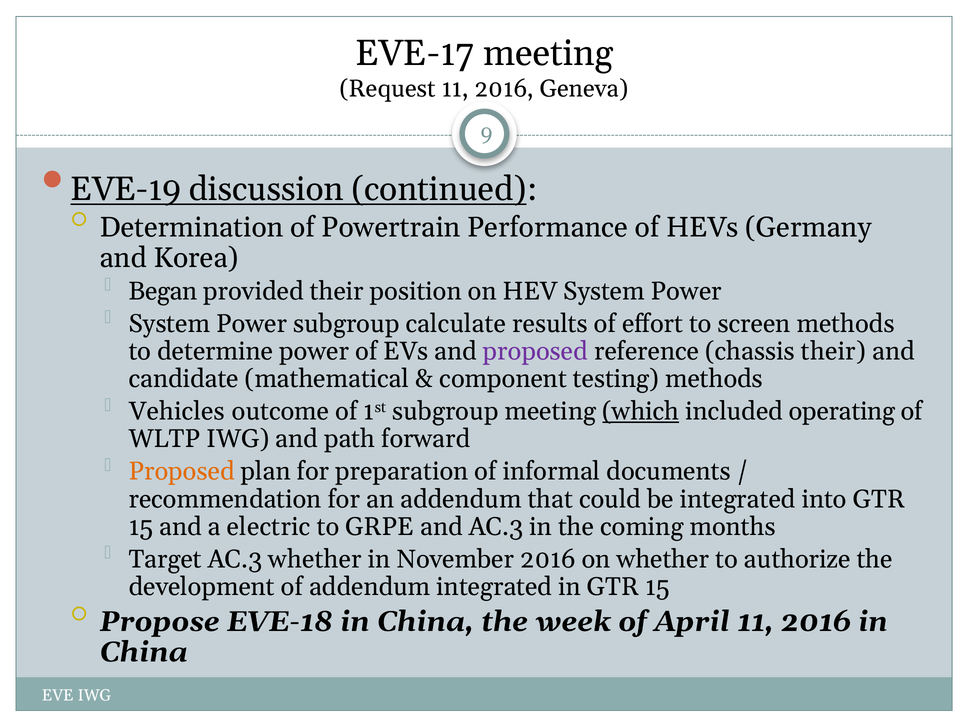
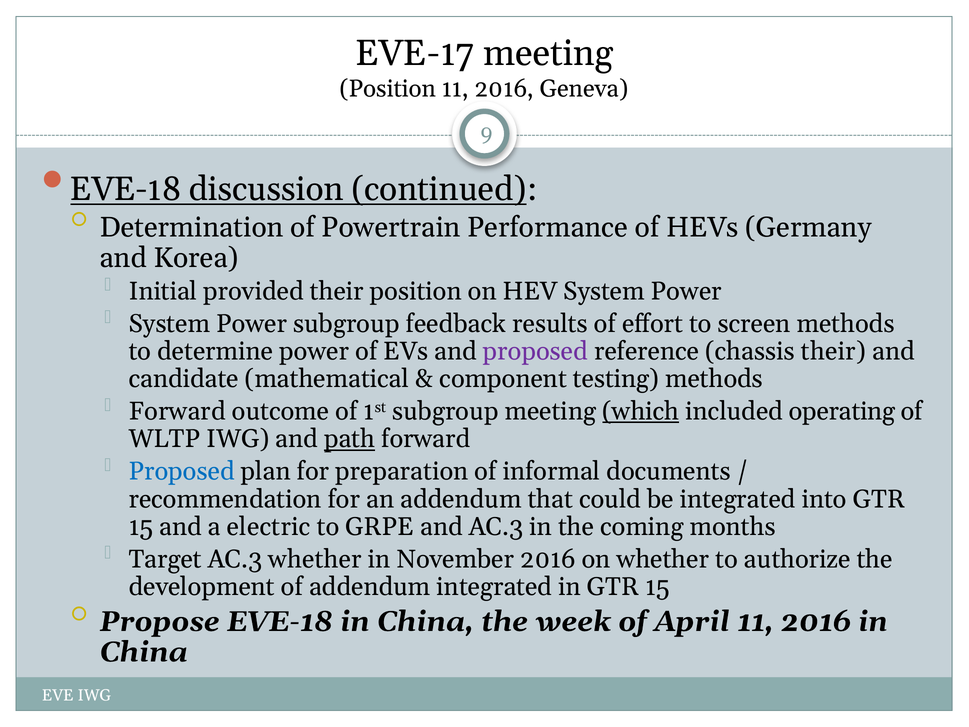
Request at (388, 89): Request -> Position
EVE-19 at (126, 189): EVE-19 -> EVE-18
Began: Began -> Initial
calculate: calculate -> feedback
Vehicles at (177, 411): Vehicles -> Forward
path underline: none -> present
Proposed at (182, 471) colour: orange -> blue
